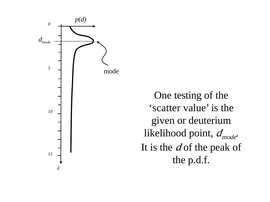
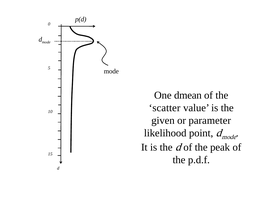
testing: testing -> dmean
deuterium: deuterium -> parameter
